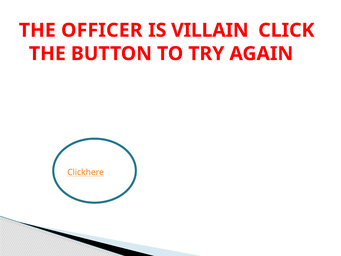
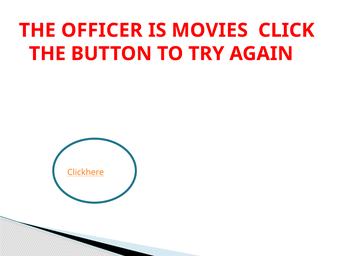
VILLAIN: VILLAIN -> MOVIES
